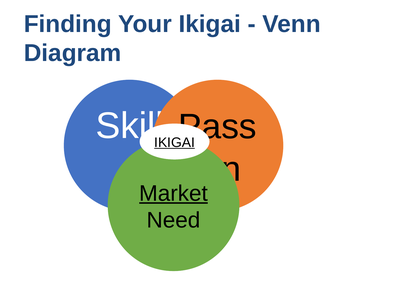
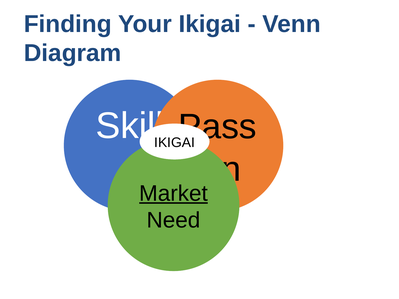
IKIGAI at (175, 143) underline: present -> none
